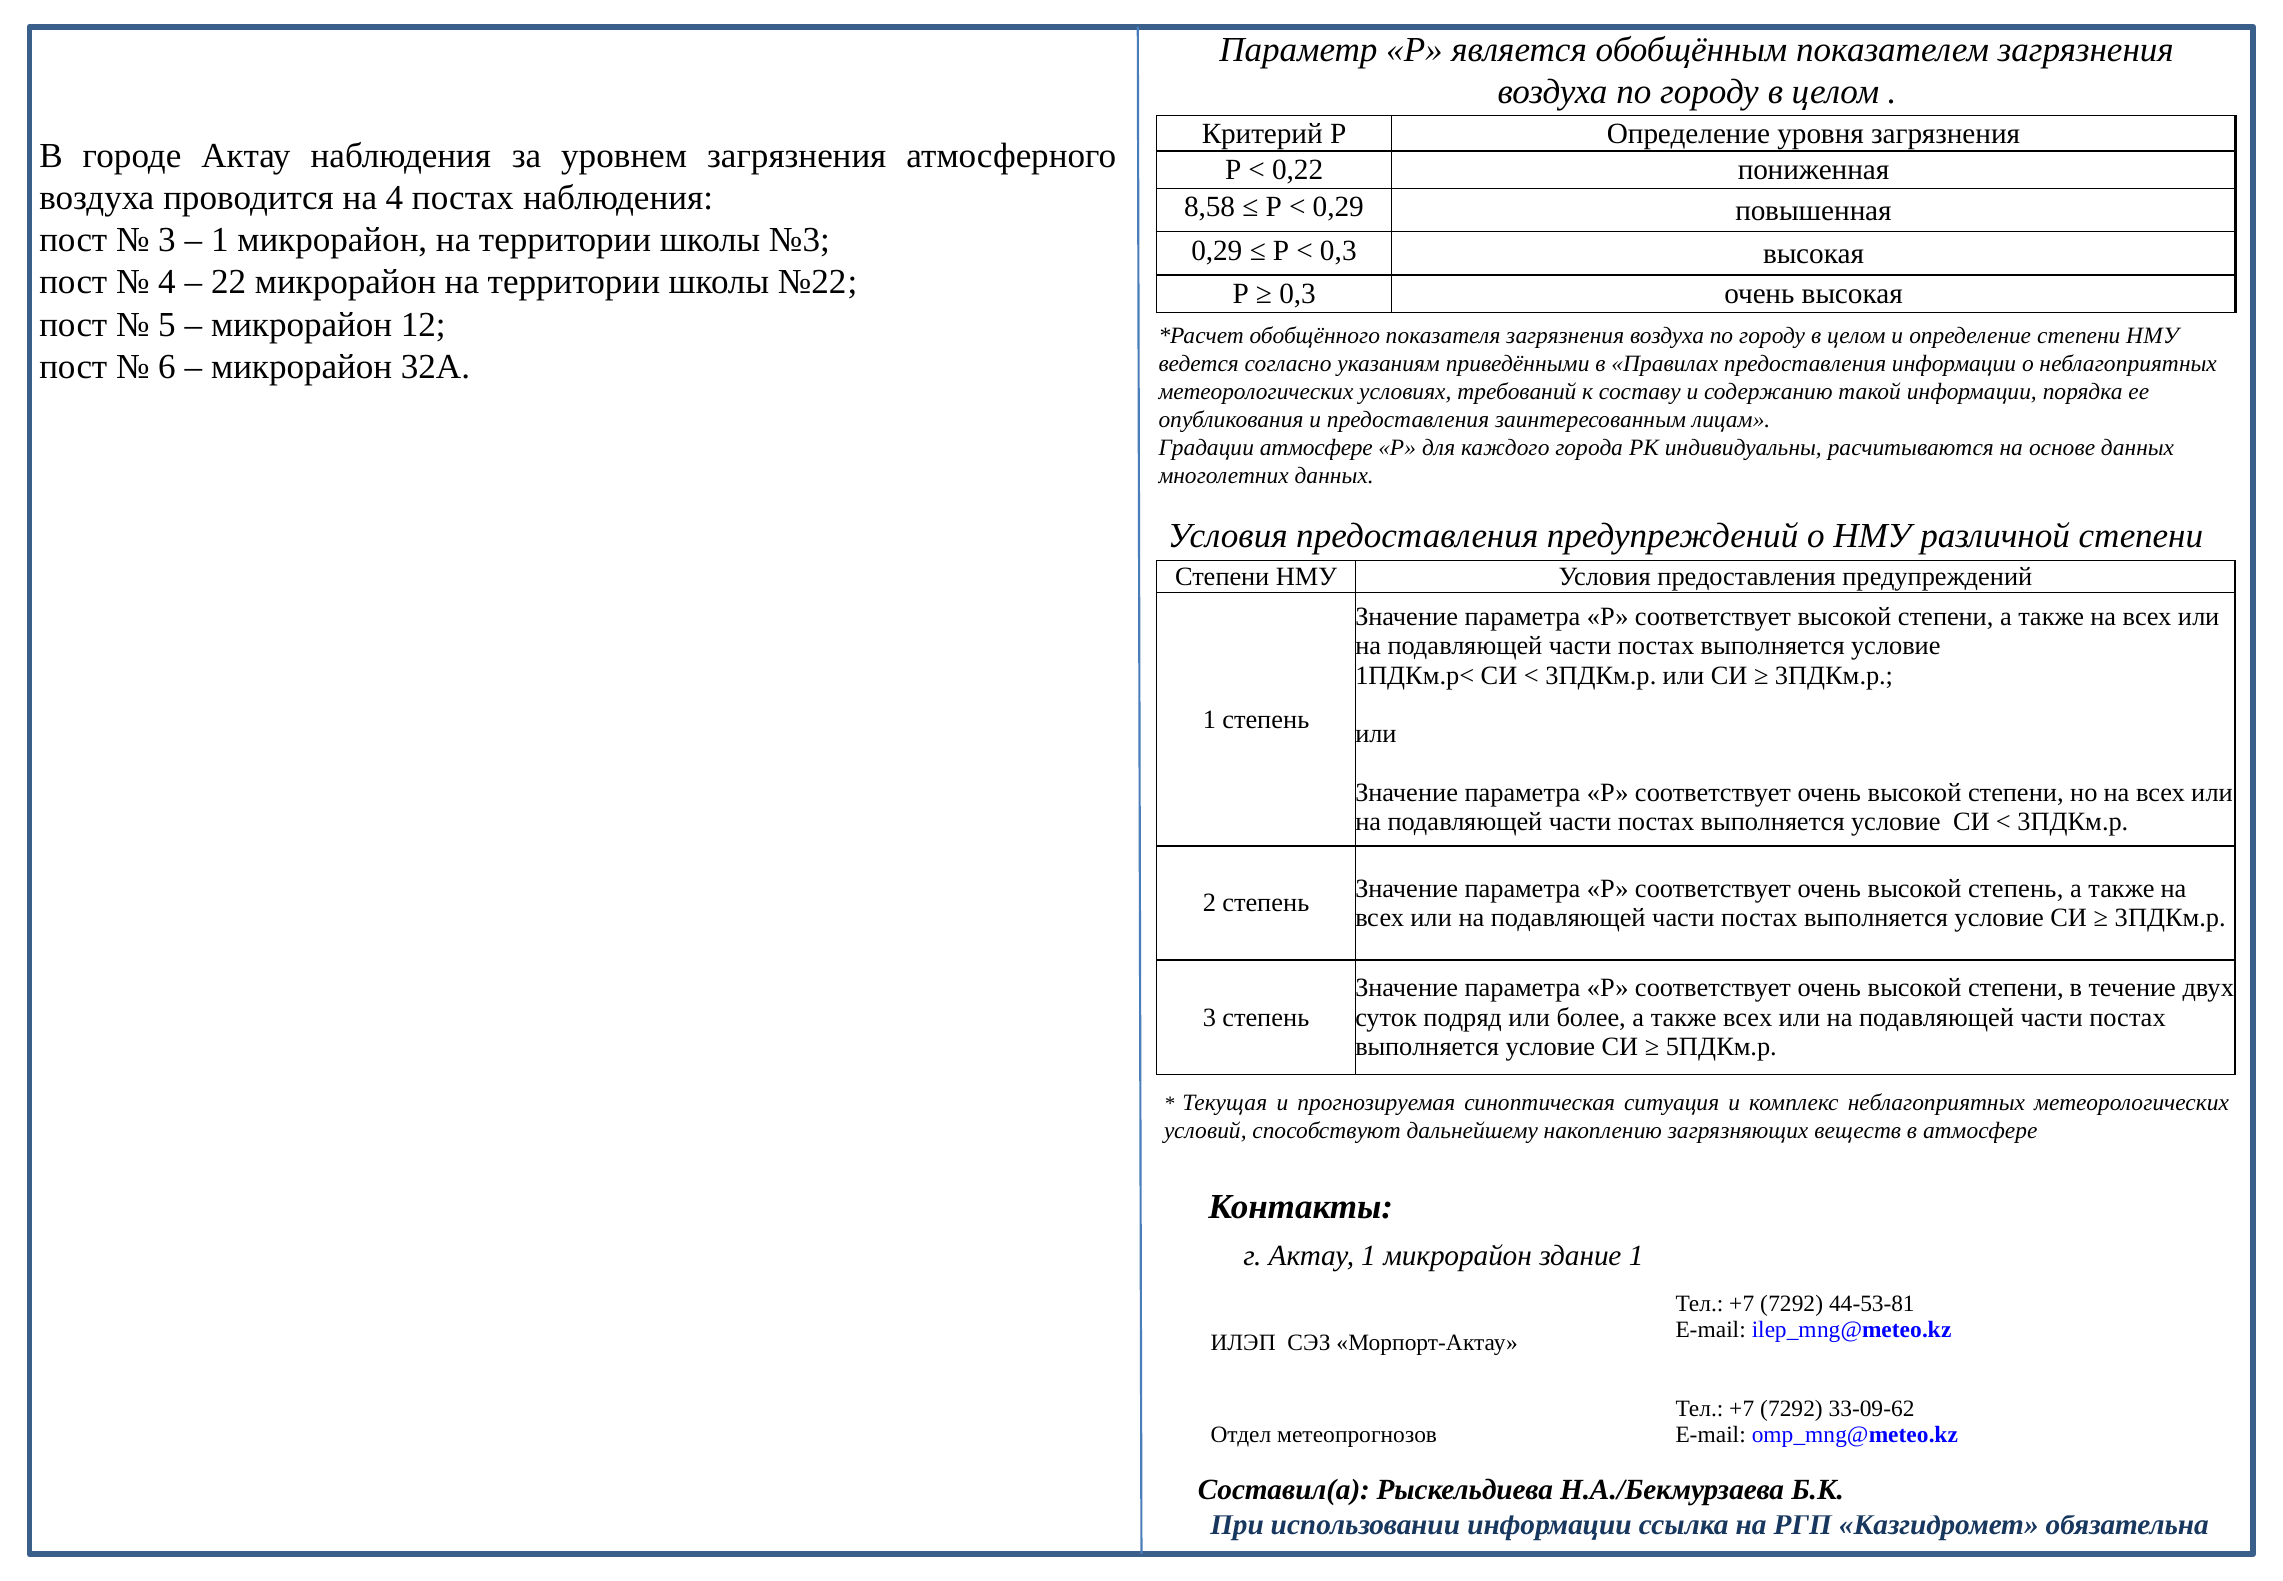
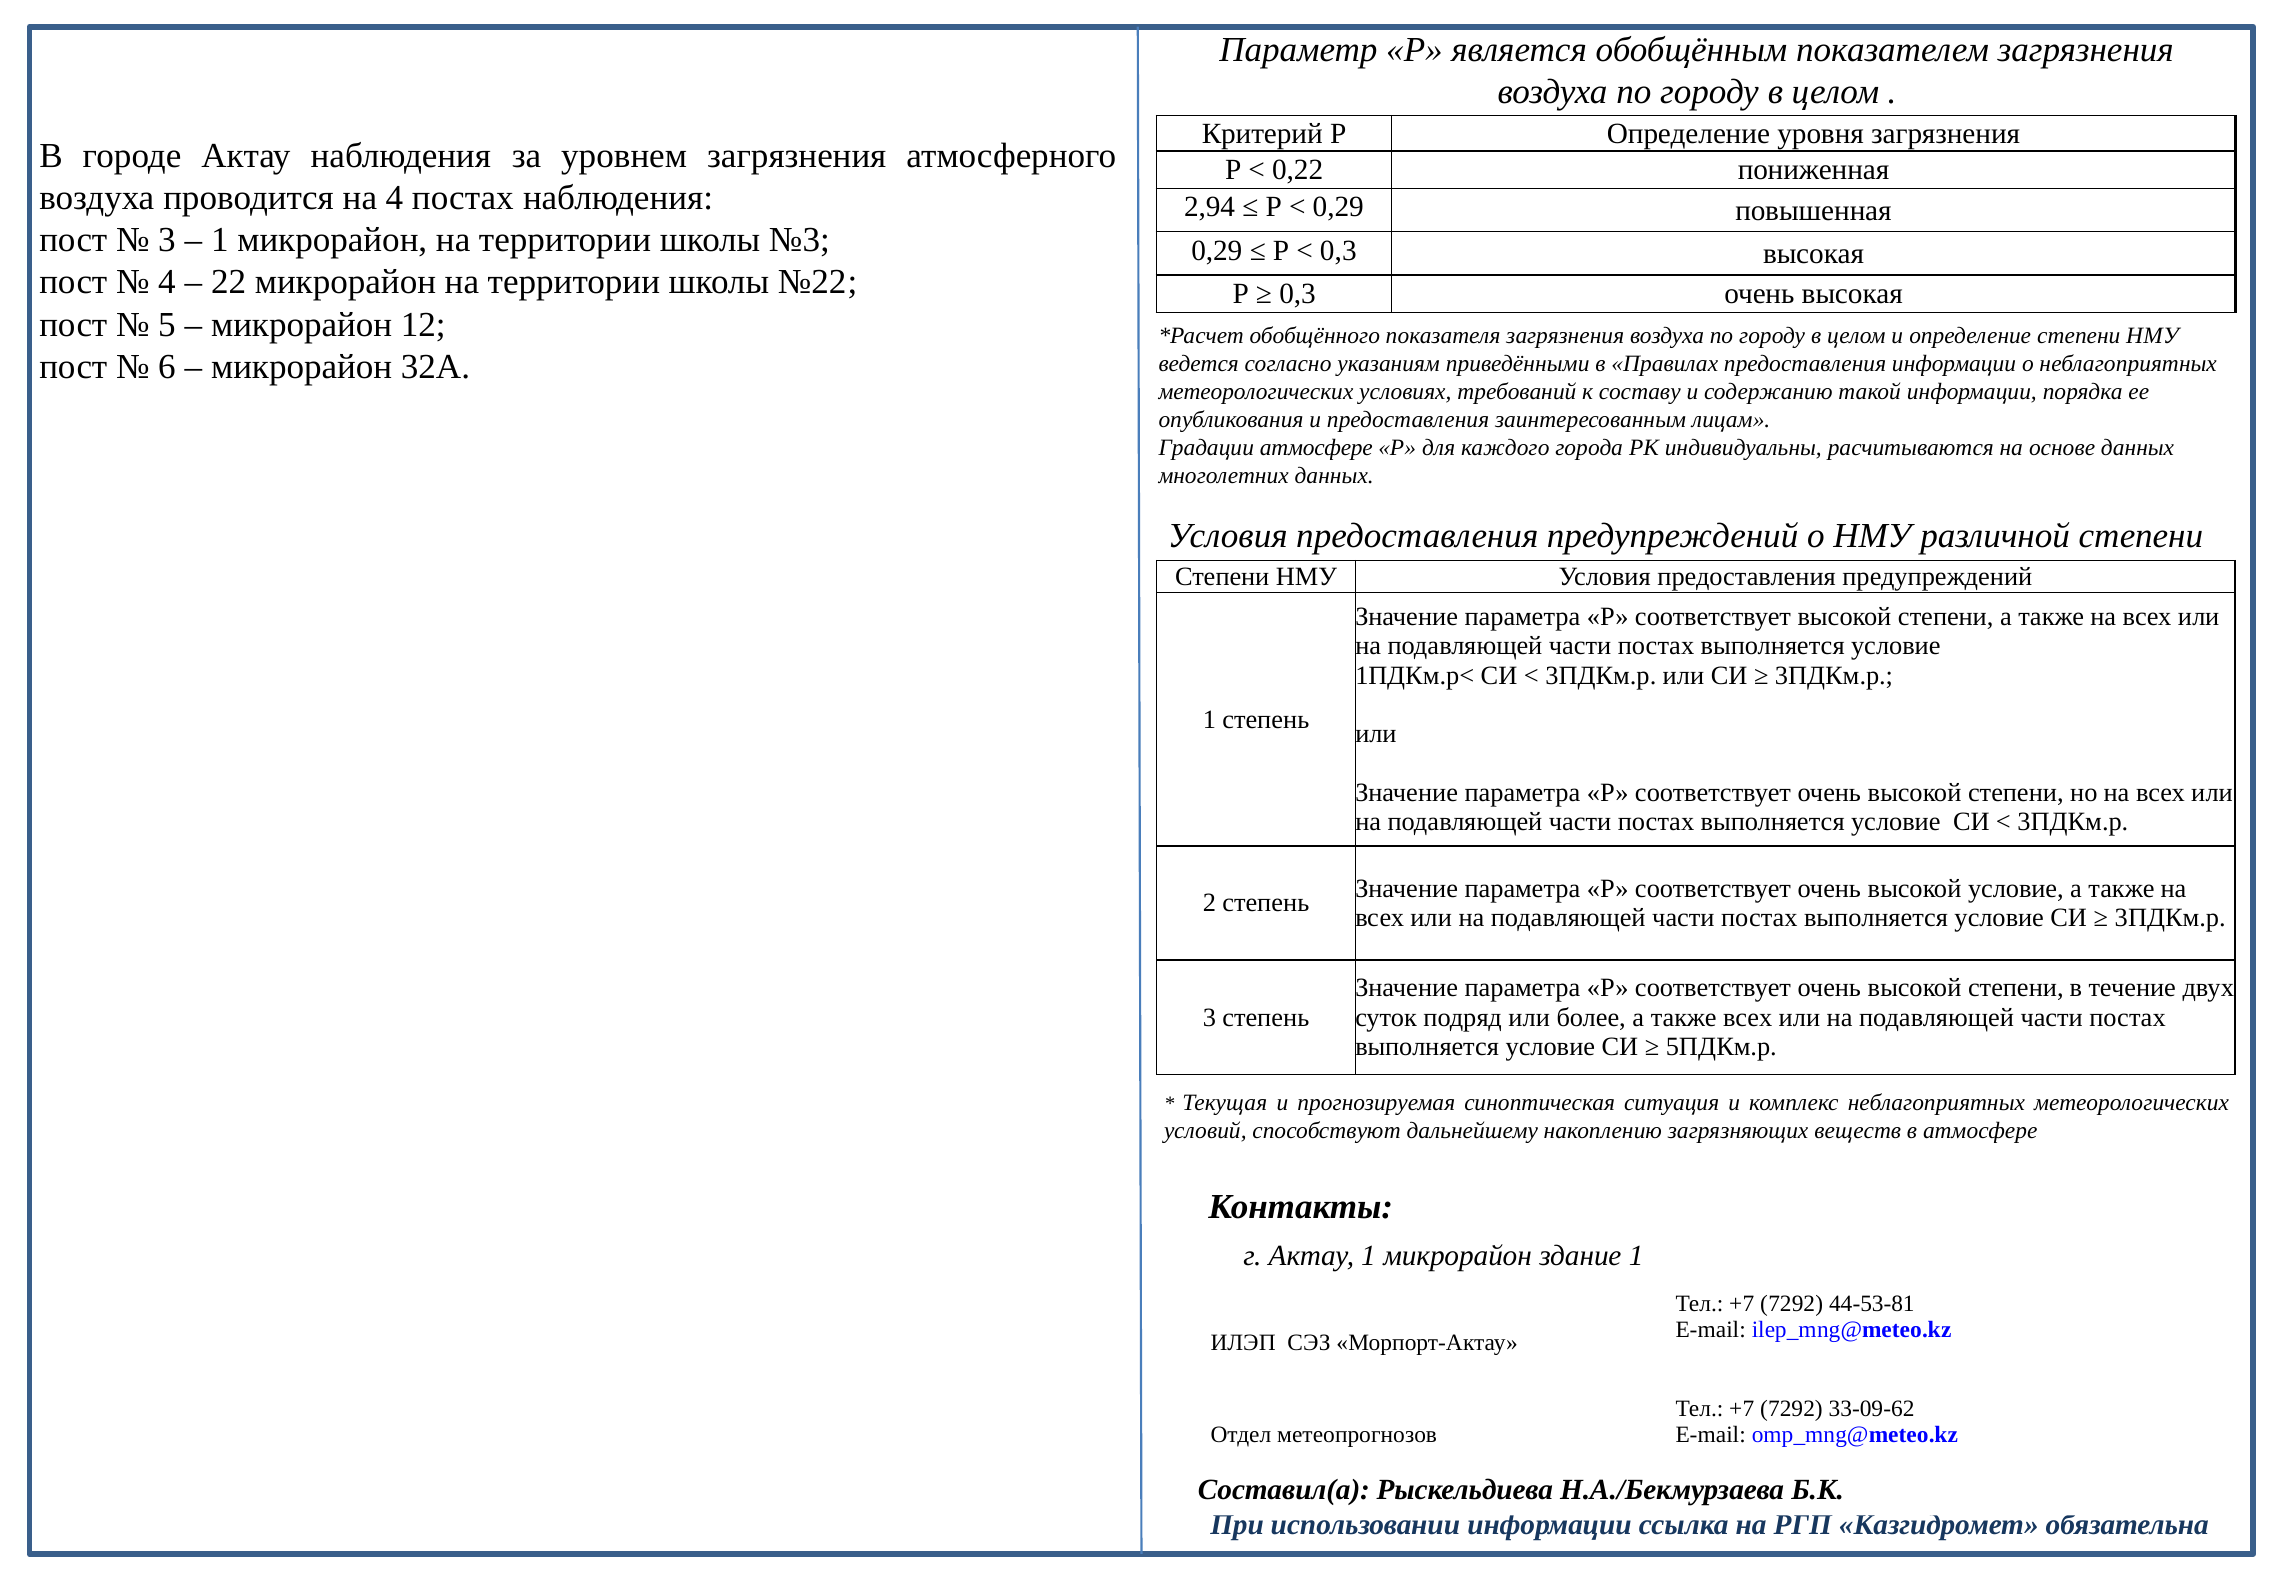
8,58: 8,58 -> 2,94
высокой степень: степень -> условие
